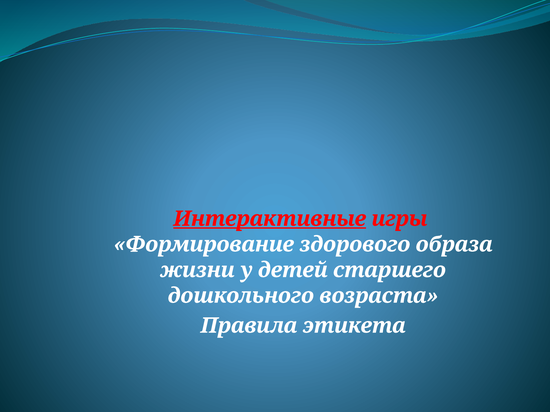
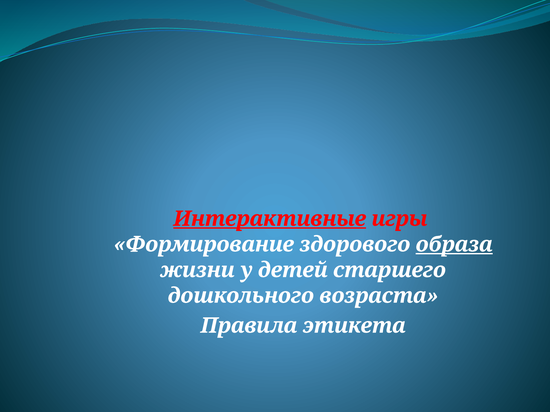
образа underline: none -> present
